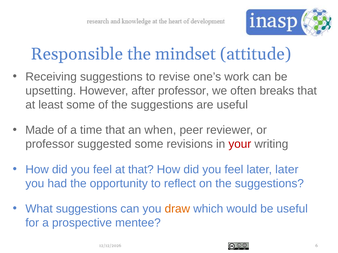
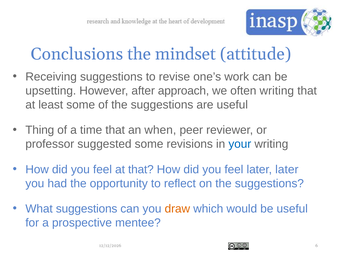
Responsible: Responsible -> Conclusions
after professor: professor -> approach
often breaks: breaks -> writing
Made: Made -> Thing
your colour: red -> blue
